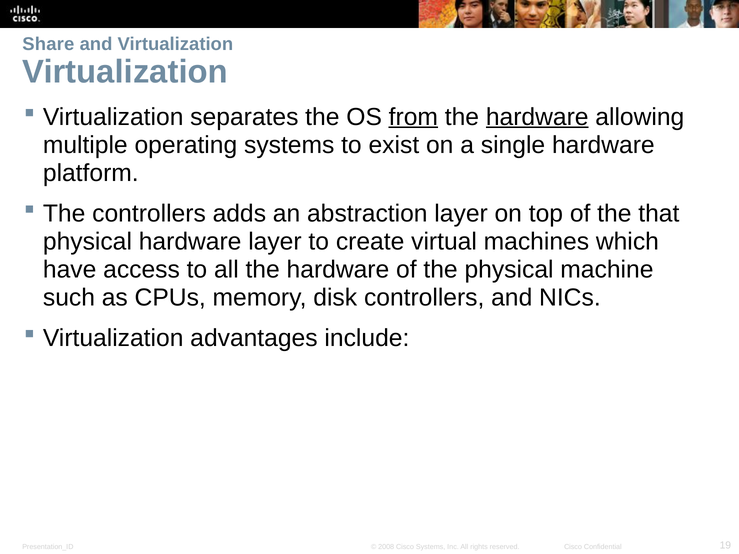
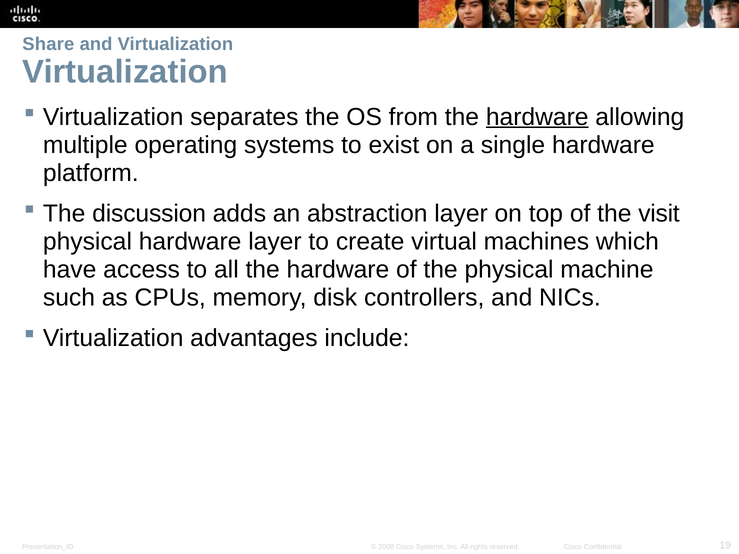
from underline: present -> none
The controllers: controllers -> discussion
that: that -> visit
